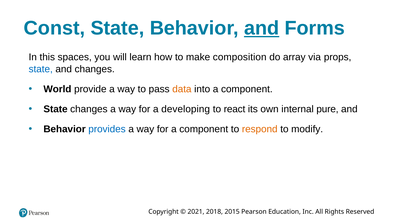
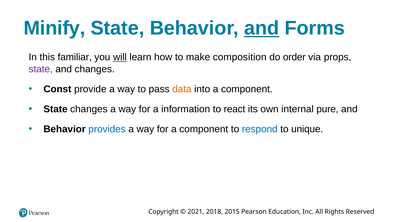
Const: Const -> Minify
spaces: spaces -> familiar
will underline: none -> present
array: array -> order
state at (41, 69) colour: blue -> purple
World: World -> Const
developing: developing -> information
respond colour: orange -> blue
modify: modify -> unique
